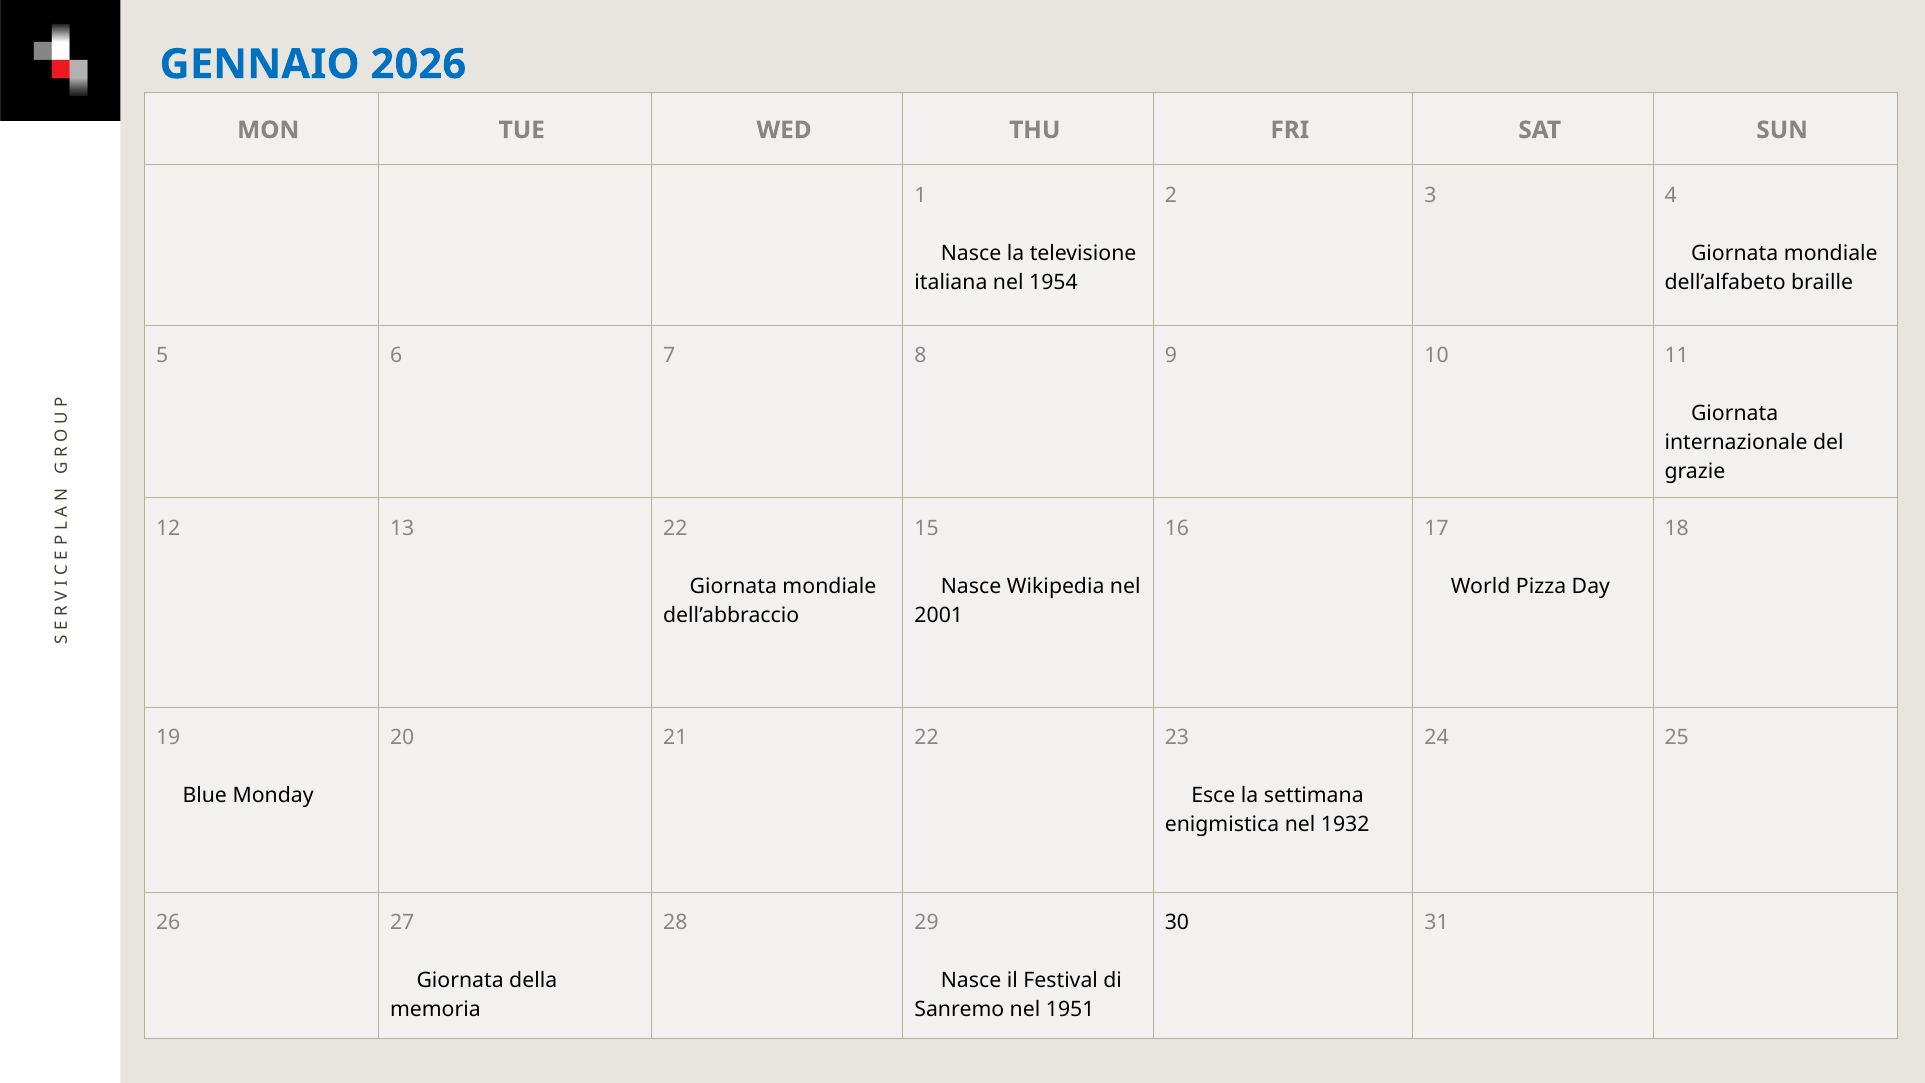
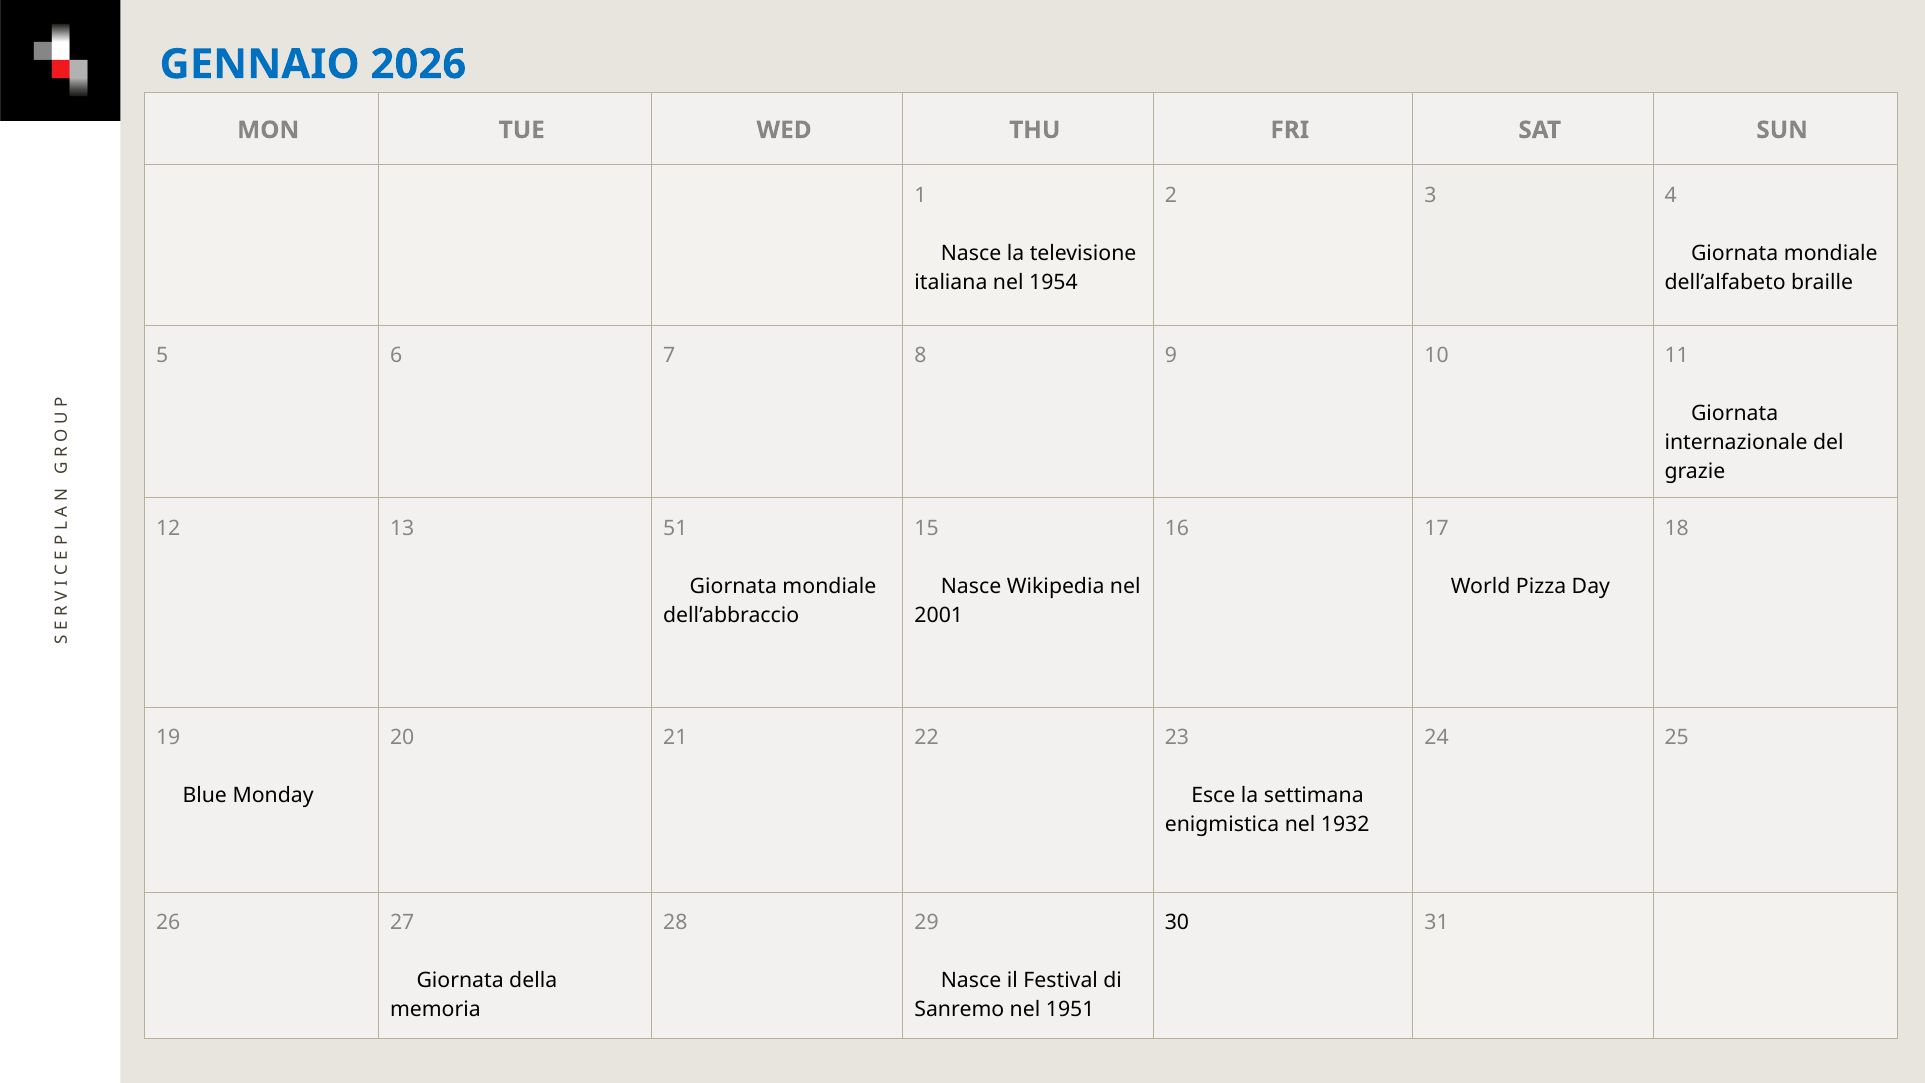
13 22: 22 -> 51
